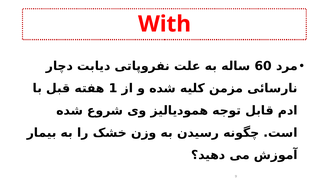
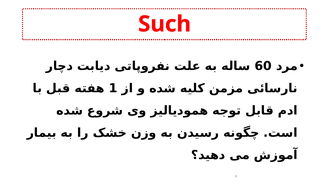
With: With -> Such
